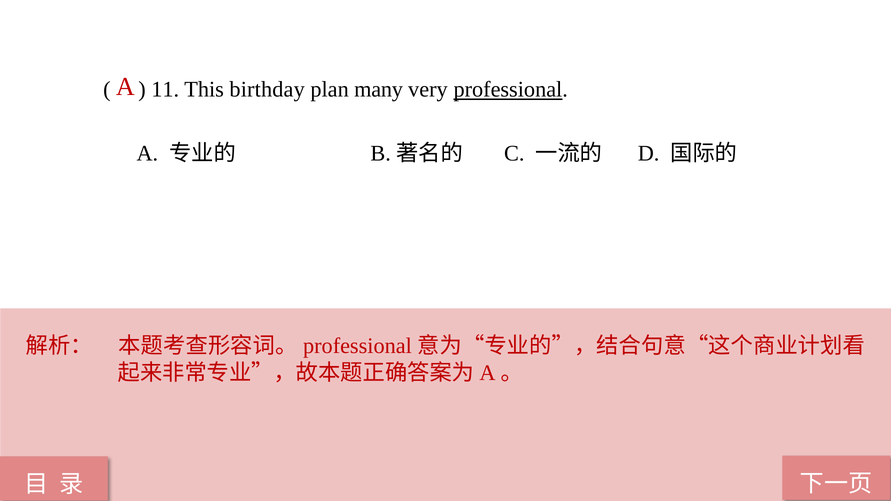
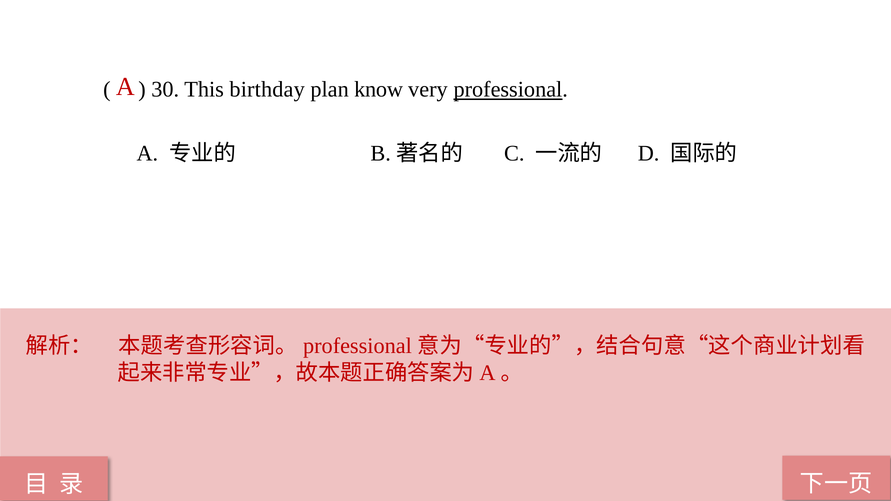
11: 11 -> 30
many: many -> know
